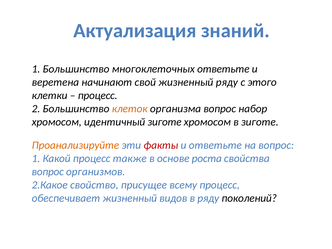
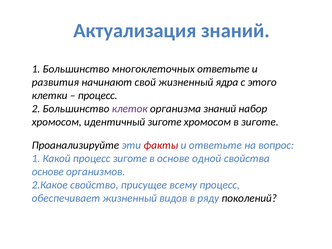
веретена: веретена -> развития
жизненный ряду: ряду -> ядра
клеток colour: orange -> purple
организма вопрос: вопрос -> знаний
Проанализируйте colour: orange -> black
процесс также: также -> зиготе
роста: роста -> одной
вопрос at (48, 172): вопрос -> основе
